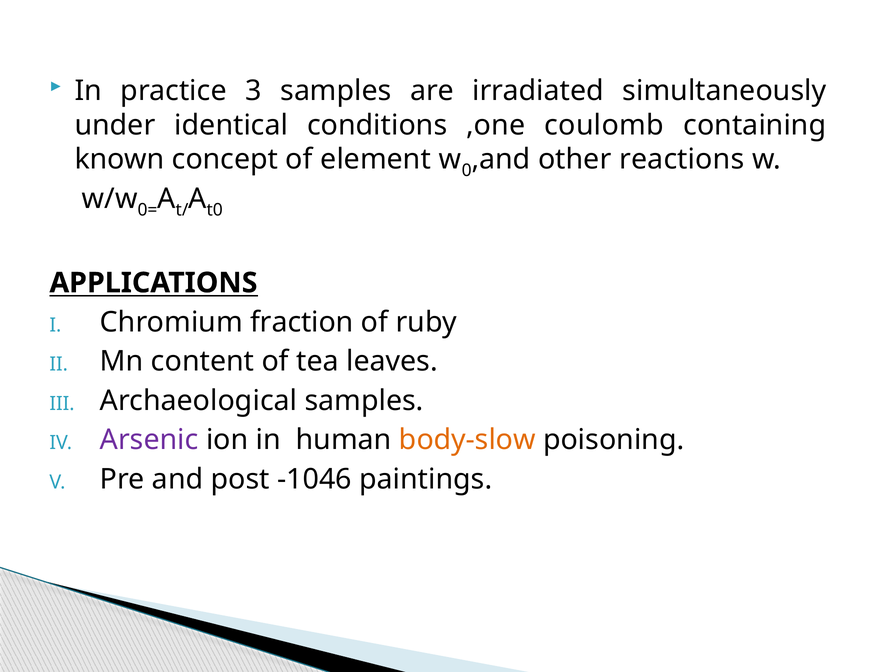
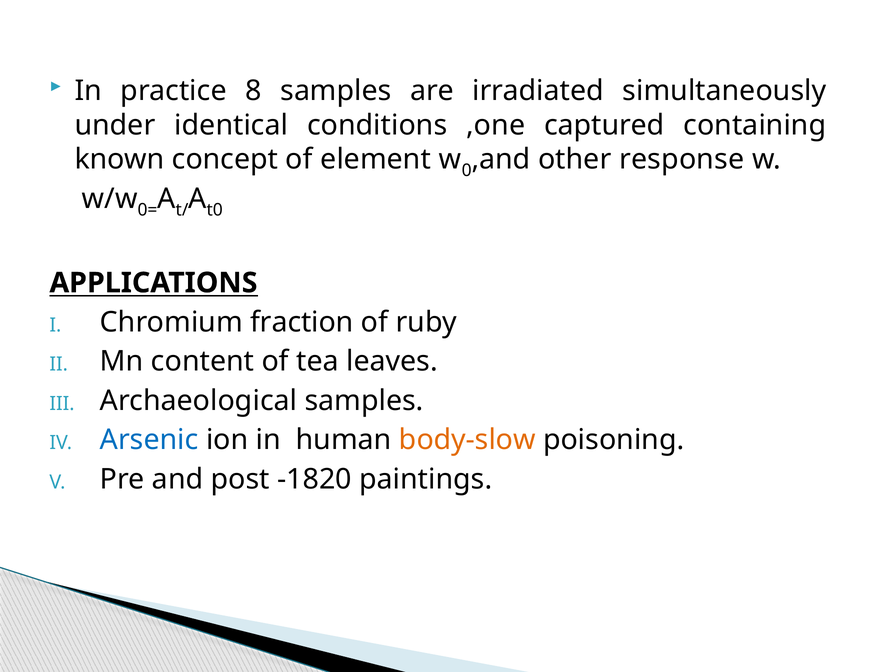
3: 3 -> 8
coulomb: coulomb -> captured
reactions: reactions -> response
Arsenic colour: purple -> blue
-1046: -1046 -> -1820
